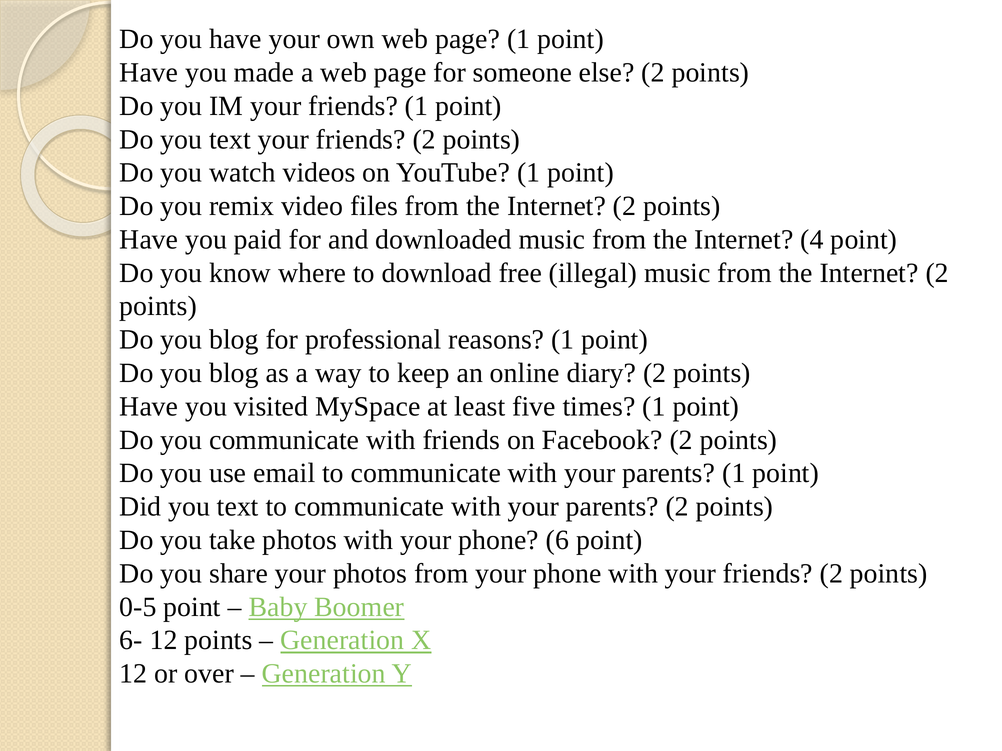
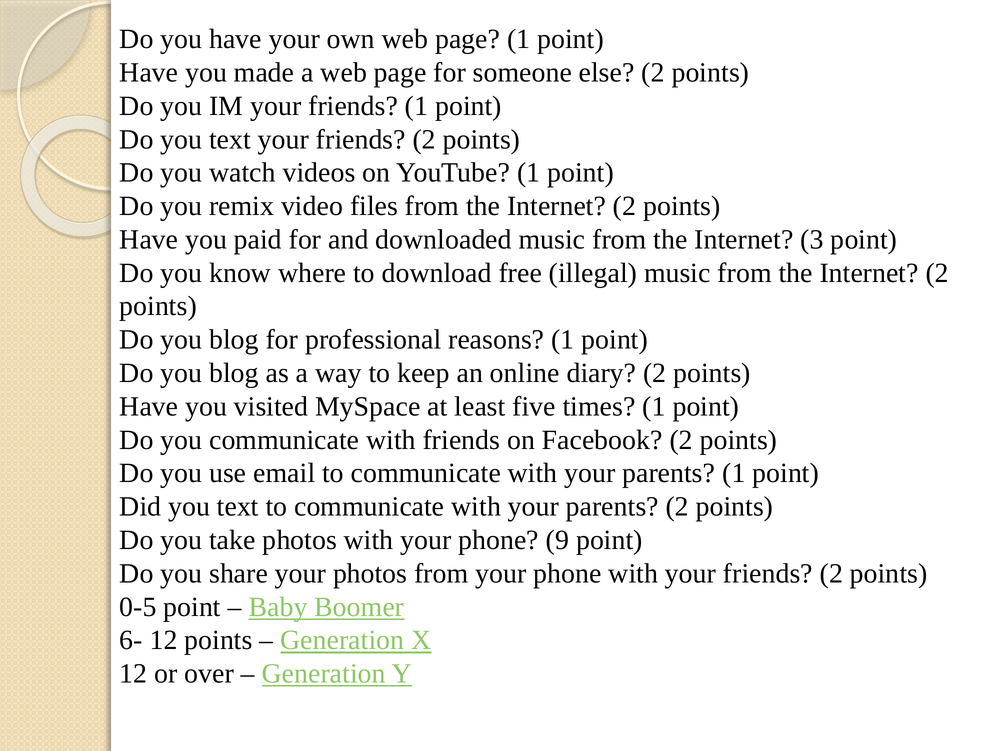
4: 4 -> 3
6: 6 -> 9
